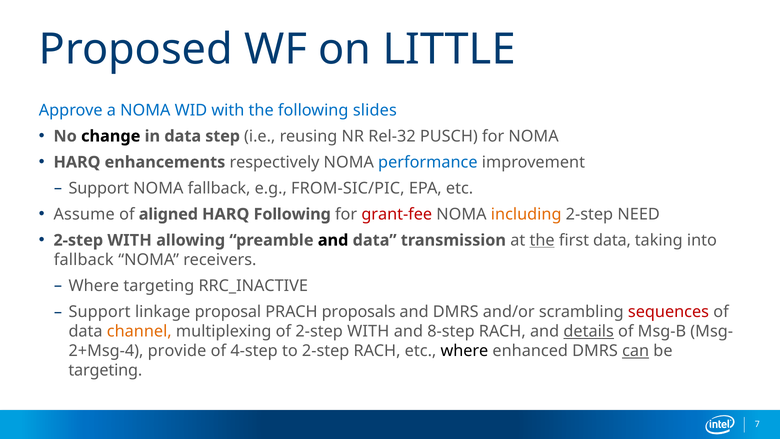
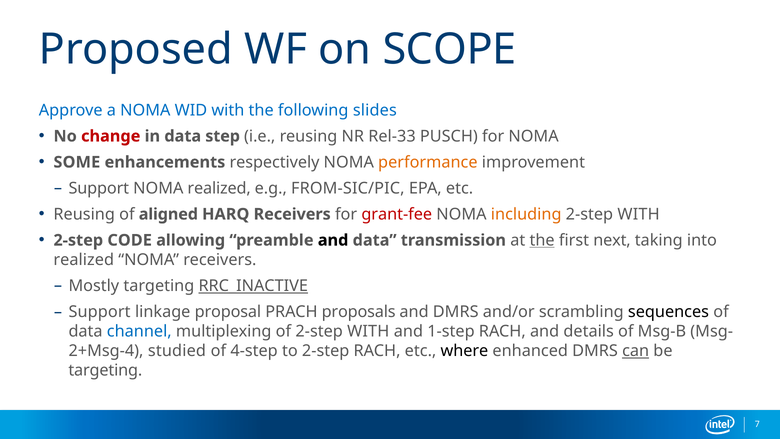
LITTLE: LITTLE -> SCOPE
change colour: black -> red
Rel-32: Rel-32 -> Rel-33
HARQ at (77, 162): HARQ -> SOME
performance colour: blue -> orange
NOMA fallback: fallback -> realized
Assume at (84, 214): Assume -> Reusing
HARQ Following: Following -> Receivers
NEED at (639, 214): NEED -> WITH
WITH at (130, 240): WITH -> CODE
first data: data -> next
fallback at (84, 260): fallback -> realized
Where at (94, 286): Where -> Mostly
RRC_INACTIVE underline: none -> present
sequences colour: red -> black
channel colour: orange -> blue
8-step: 8-step -> 1-step
details underline: present -> none
provide: provide -> studied
